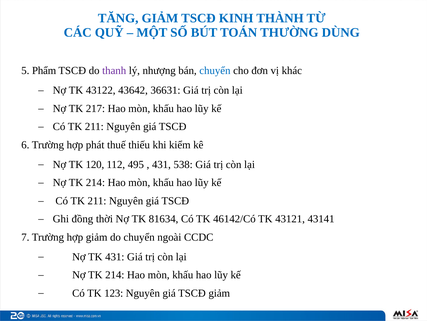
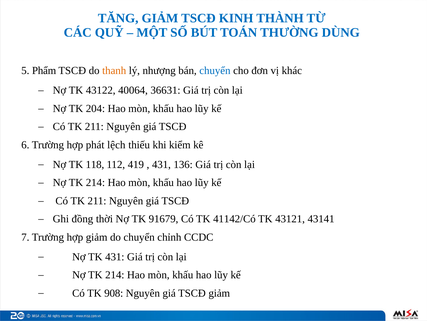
thanh colour: purple -> orange
43642: 43642 -> 40064
217: 217 -> 204
thuế: thuế -> lệch
120: 120 -> 118
495: 495 -> 419
538: 538 -> 136
81634: 81634 -> 91679
46142/Có: 46142/Có -> 41142/Có
ngoài: ngoài -> chỉnh
123: 123 -> 908
